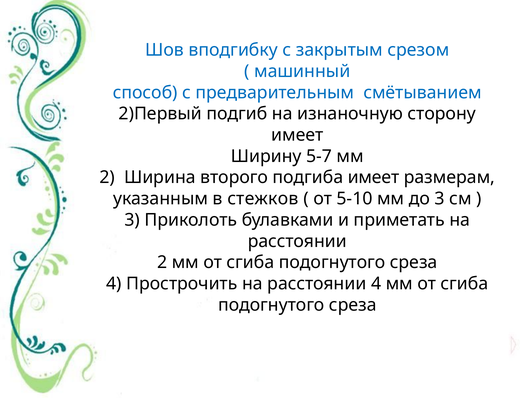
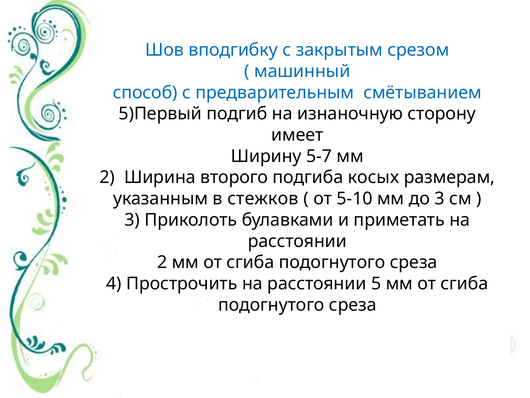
2)Первый: 2)Первый -> 5)Первый
подгиба имеет: имеет -> косых
расстоянии 4: 4 -> 5
